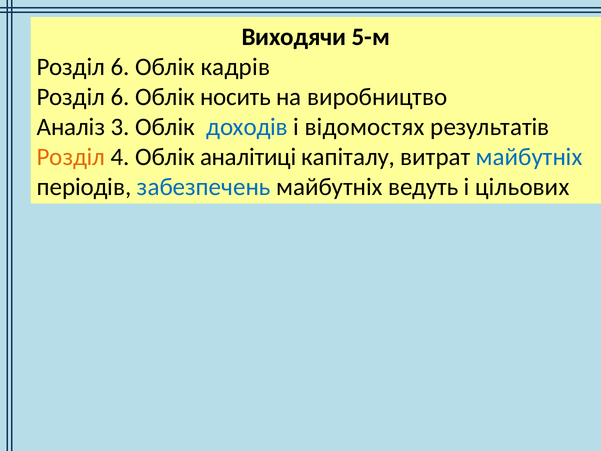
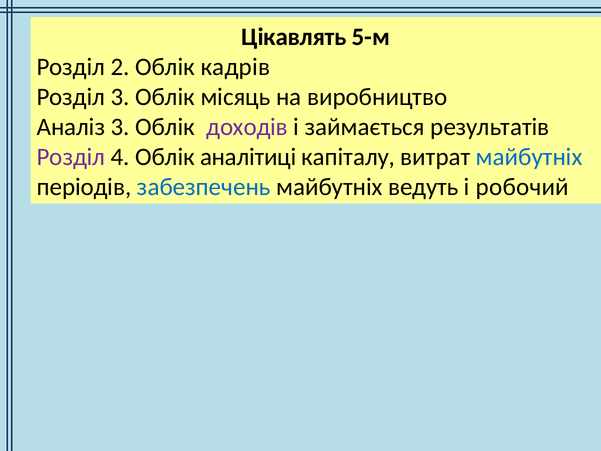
Виходячи: Виходячи -> Цікавлять
6 at (120, 67): 6 -> 2
6 at (120, 97): 6 -> 3
носить: носить -> місяць
доходів colour: blue -> purple
відомостях: відомостях -> займається
Розділ at (71, 157) colour: orange -> purple
цільових: цільових -> робочий
